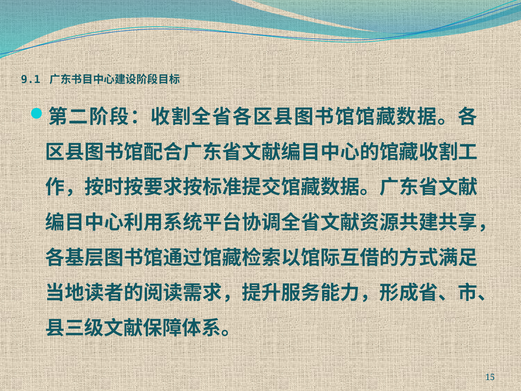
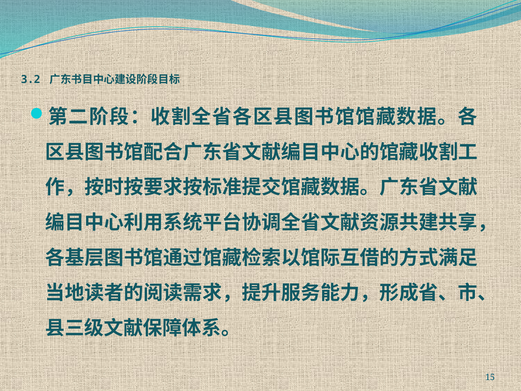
9.1: 9.1 -> 3.2
